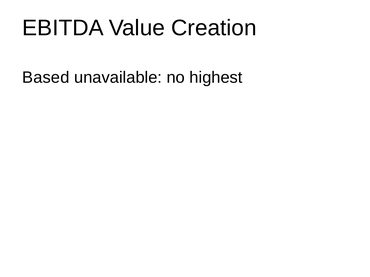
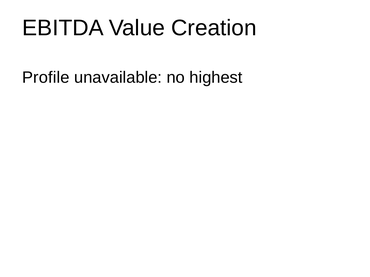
Based: Based -> Profile
